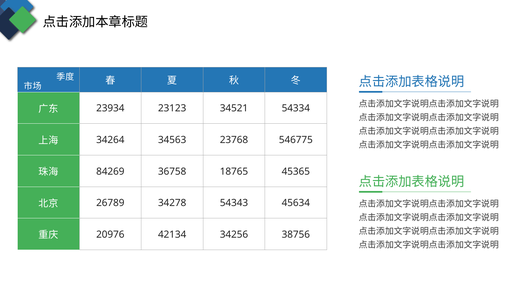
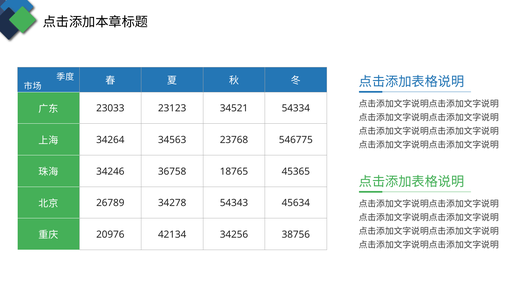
23934: 23934 -> 23033
84269: 84269 -> 34246
